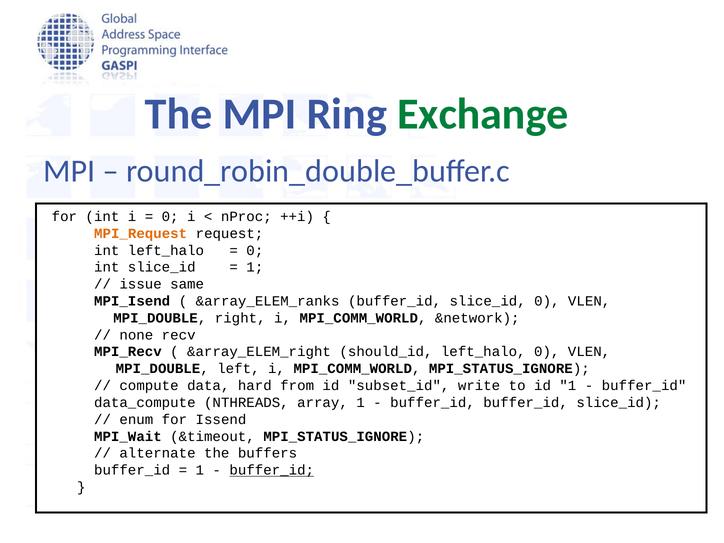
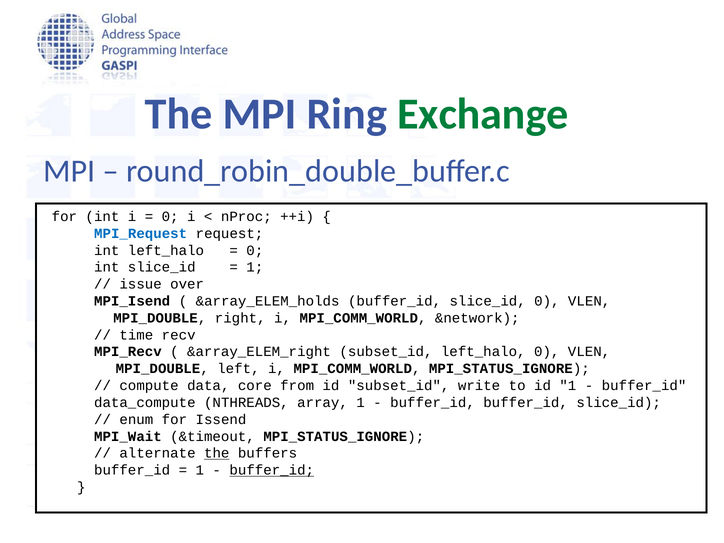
MPI_Request colour: orange -> blue
same: same -> over
&array_ELEM_ranks: &array_ELEM_ranks -> &array_ELEM_holds
none: none -> time
&array_ELEM_right should_id: should_id -> subset_id
hard: hard -> core
the at (217, 453) underline: none -> present
